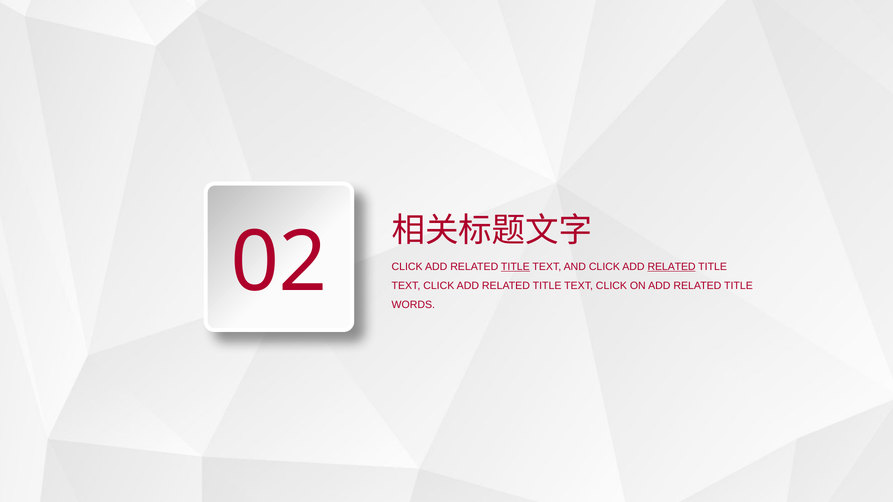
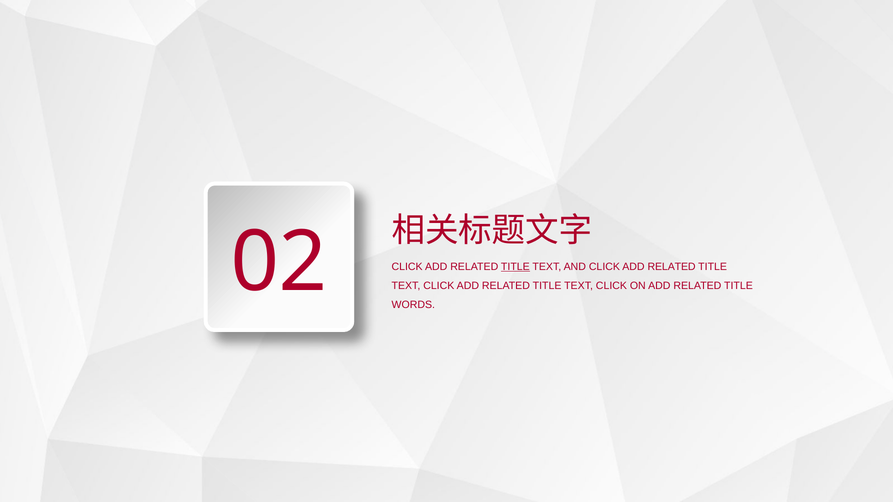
RELATED at (672, 267) underline: present -> none
